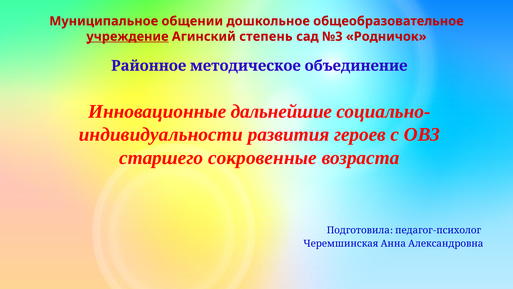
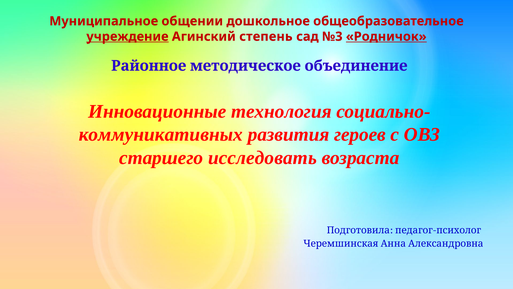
Родничок underline: none -> present
дальнейшие: дальнейшие -> технология
индивидуальности: индивидуальности -> коммуникативных
сокровенные: сокровенные -> исследовать
